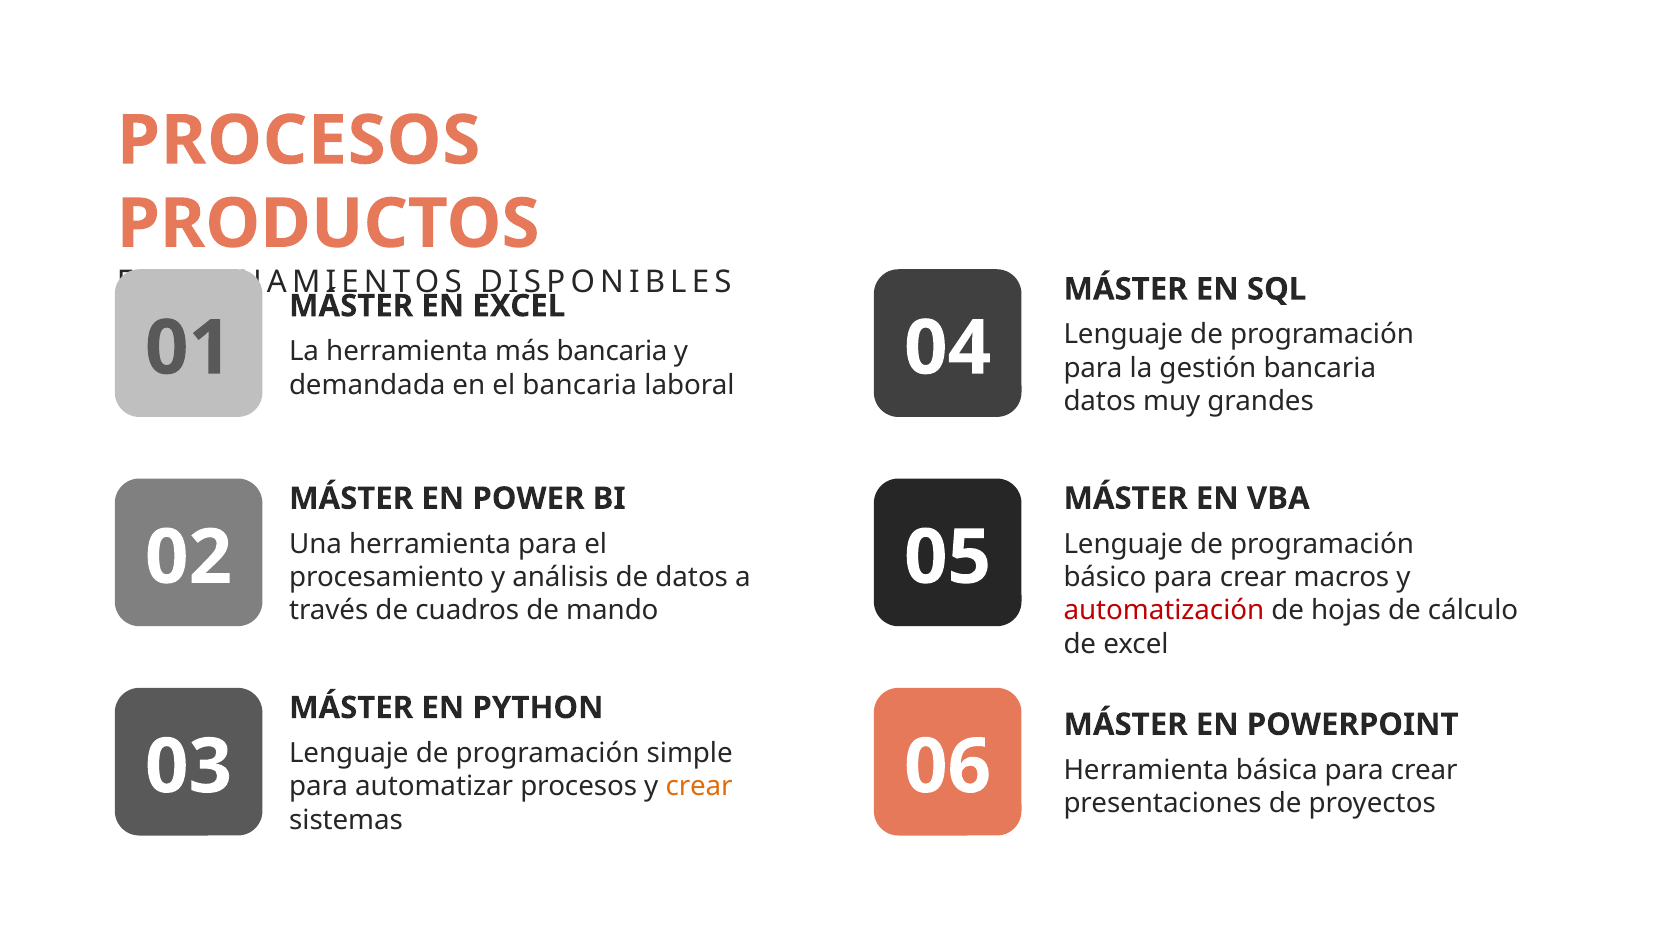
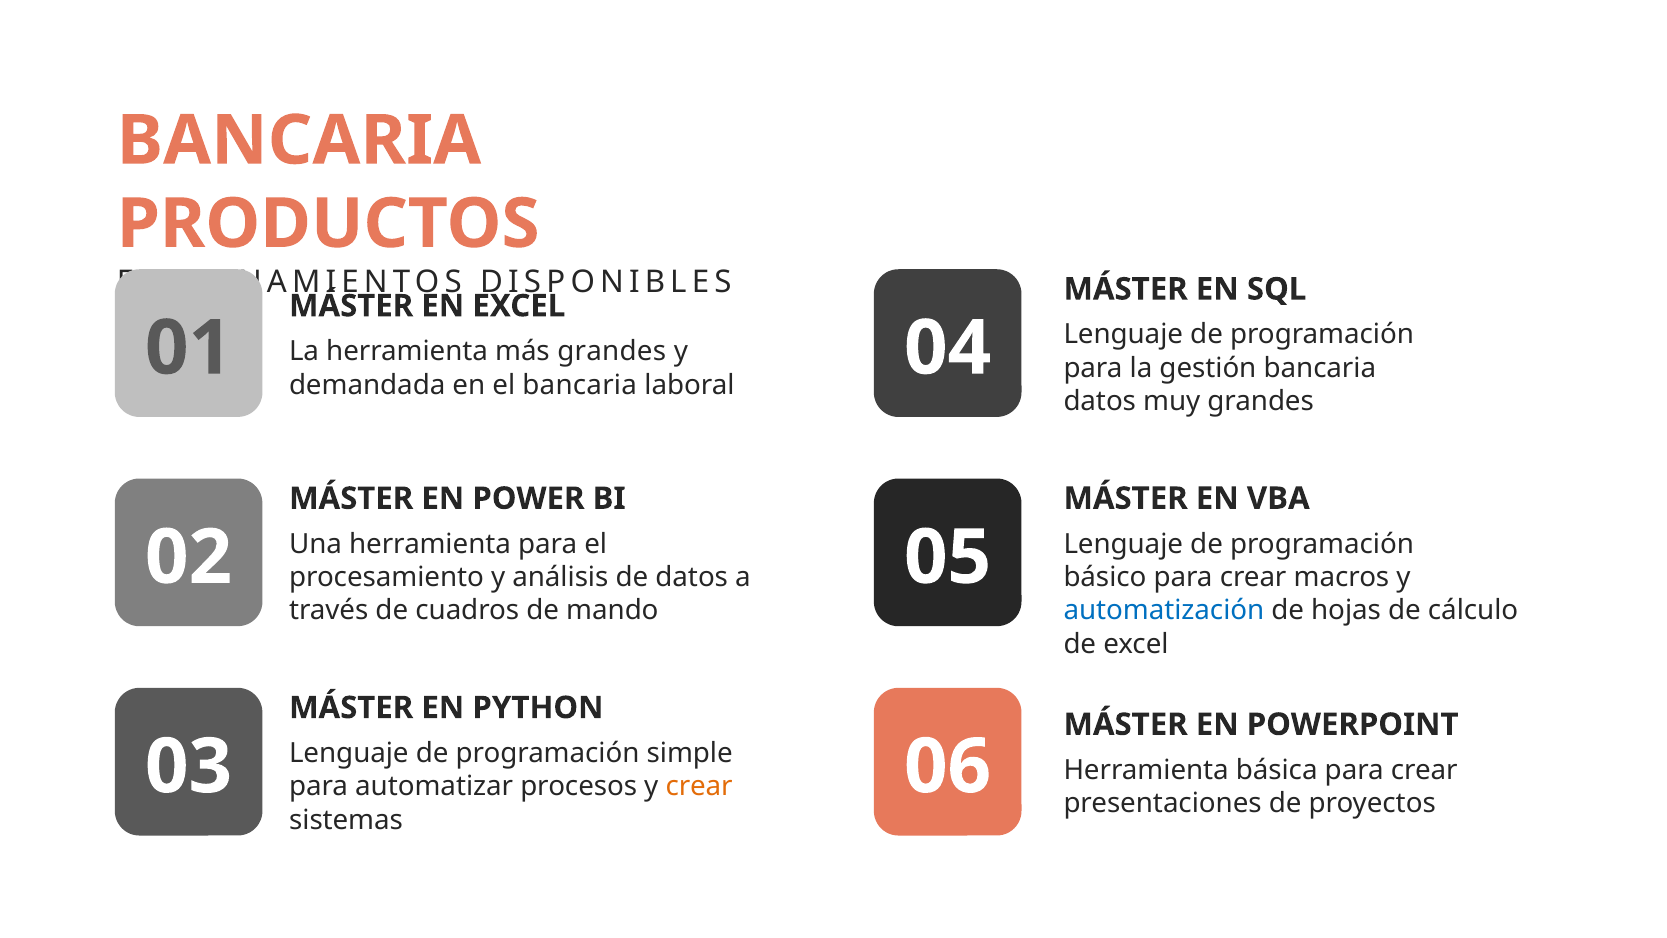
PROCESOS at (299, 141): PROCESOS -> BANCARIA
más bancaria: bancaria -> grandes
automatización colour: red -> blue
